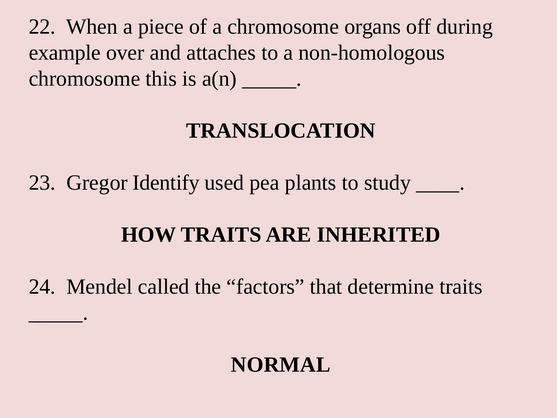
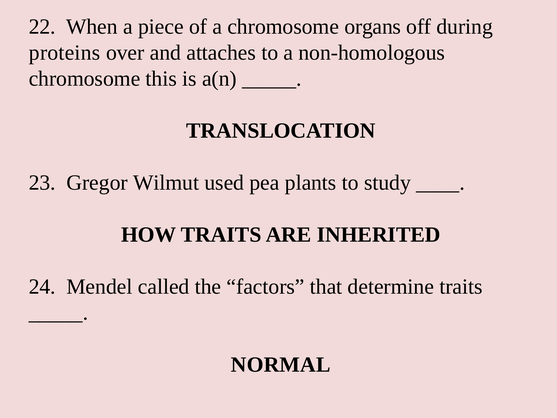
example: example -> proteins
Identify: Identify -> Wilmut
